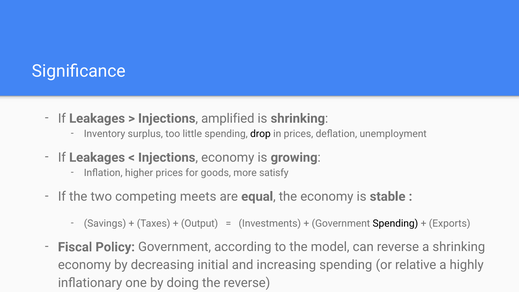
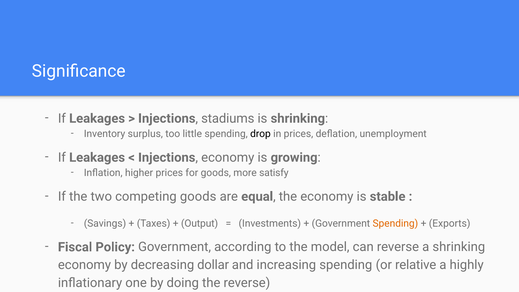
amplified: amplified -> stadiums
competing meets: meets -> goods
Spending at (395, 223) colour: black -> orange
initial: initial -> dollar
